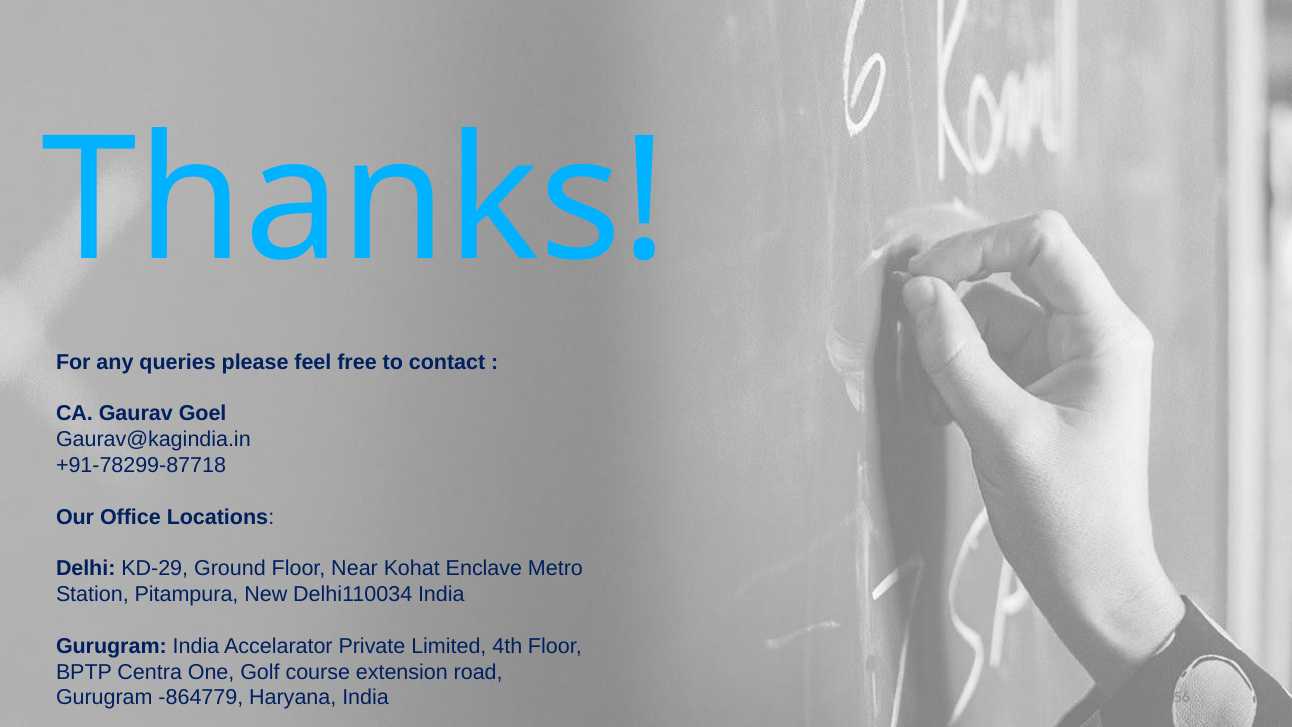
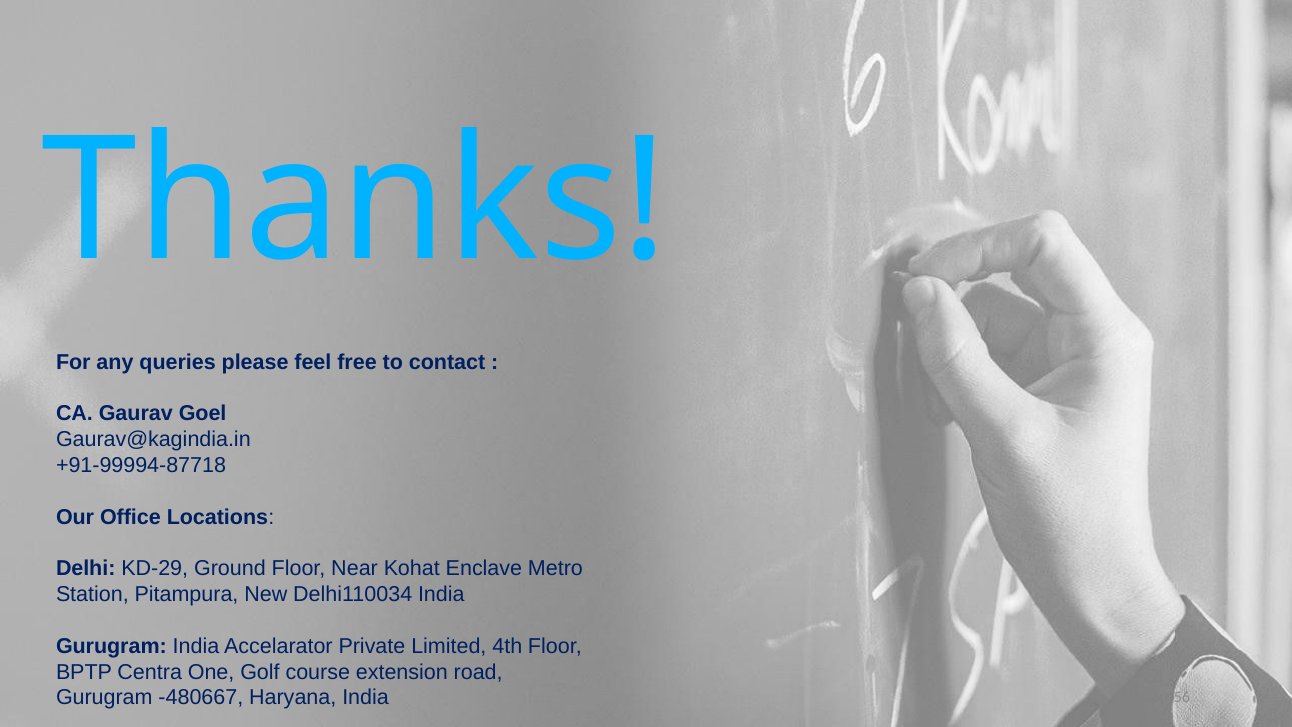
+91-78299-87718: +91-78299-87718 -> +91-99994-87718
-864779: -864779 -> -480667
